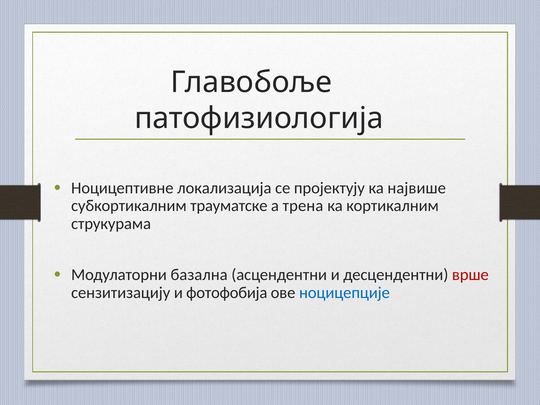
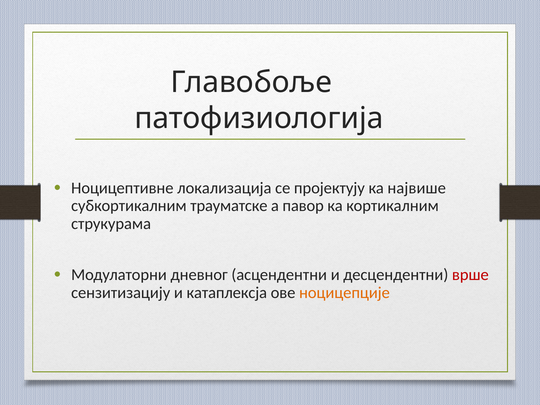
трена: трена -> павор
базална: базална -> дневног
фотофобија: фотофобија -> катаплексја
ноцицепције colour: blue -> orange
